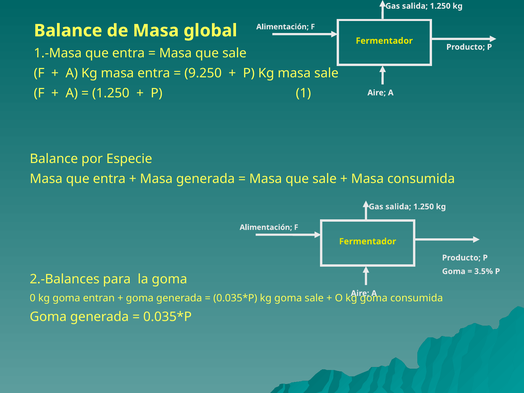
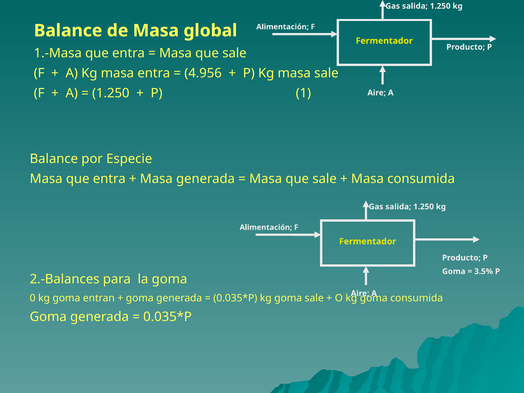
9.250: 9.250 -> 4.956
